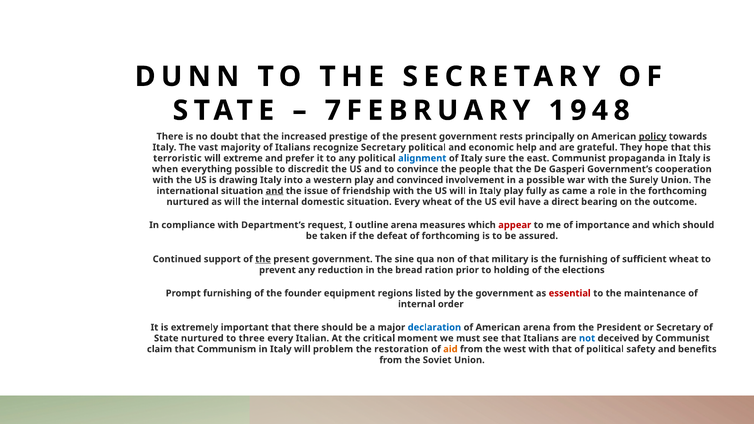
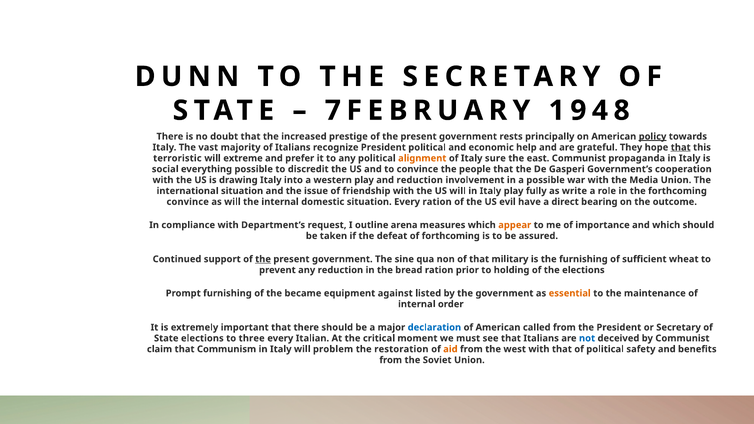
recognize Secretary: Secretary -> President
that at (681, 147) underline: none -> present
alignment colour: blue -> orange
when: when -> social
and convinced: convinced -> reduction
Surely: Surely -> Media
and at (274, 191) underline: present -> none
came: came -> write
nurtured at (188, 202): nurtured -> convince
Every wheat: wheat -> ration
appear colour: red -> orange
founder: founder -> became
regions: regions -> against
essential colour: red -> orange
American arena: arena -> called
State nurtured: nurtured -> elections
